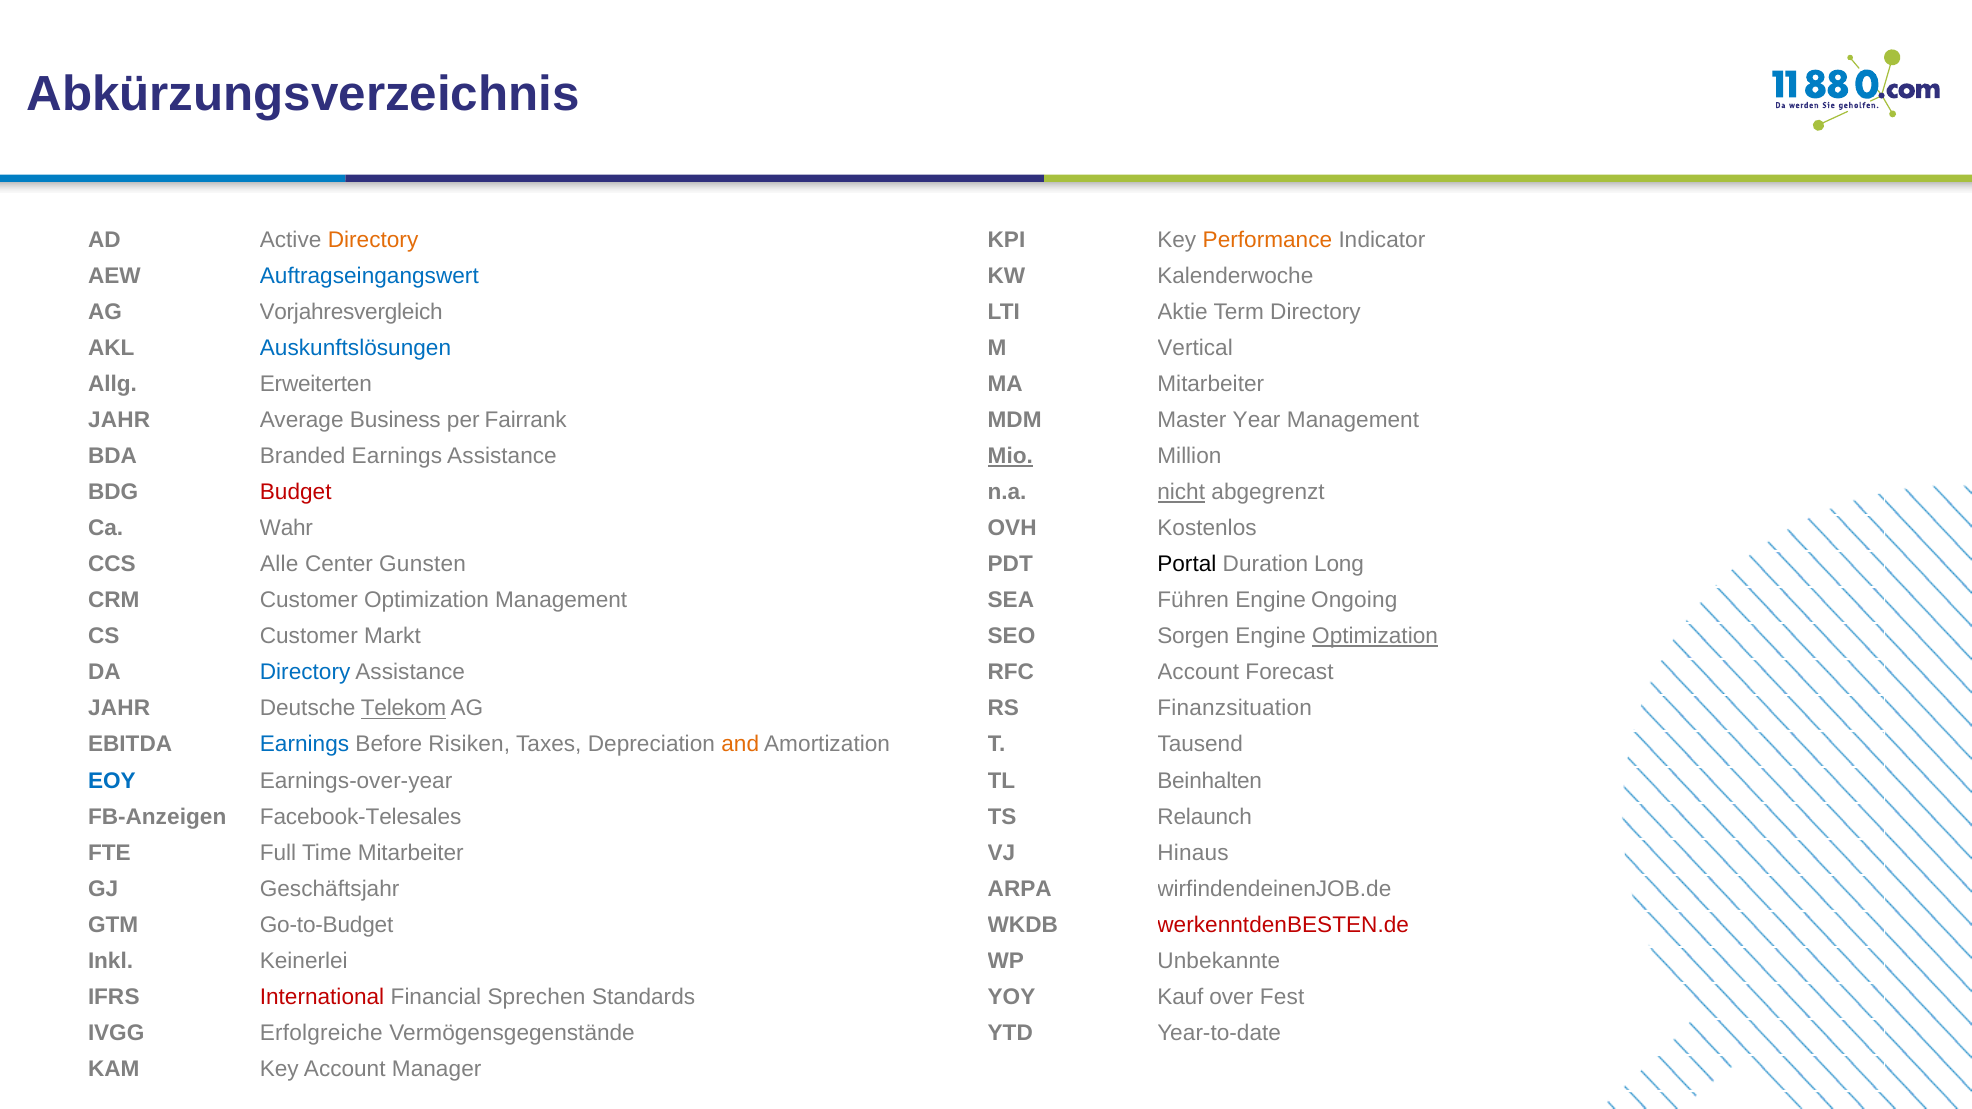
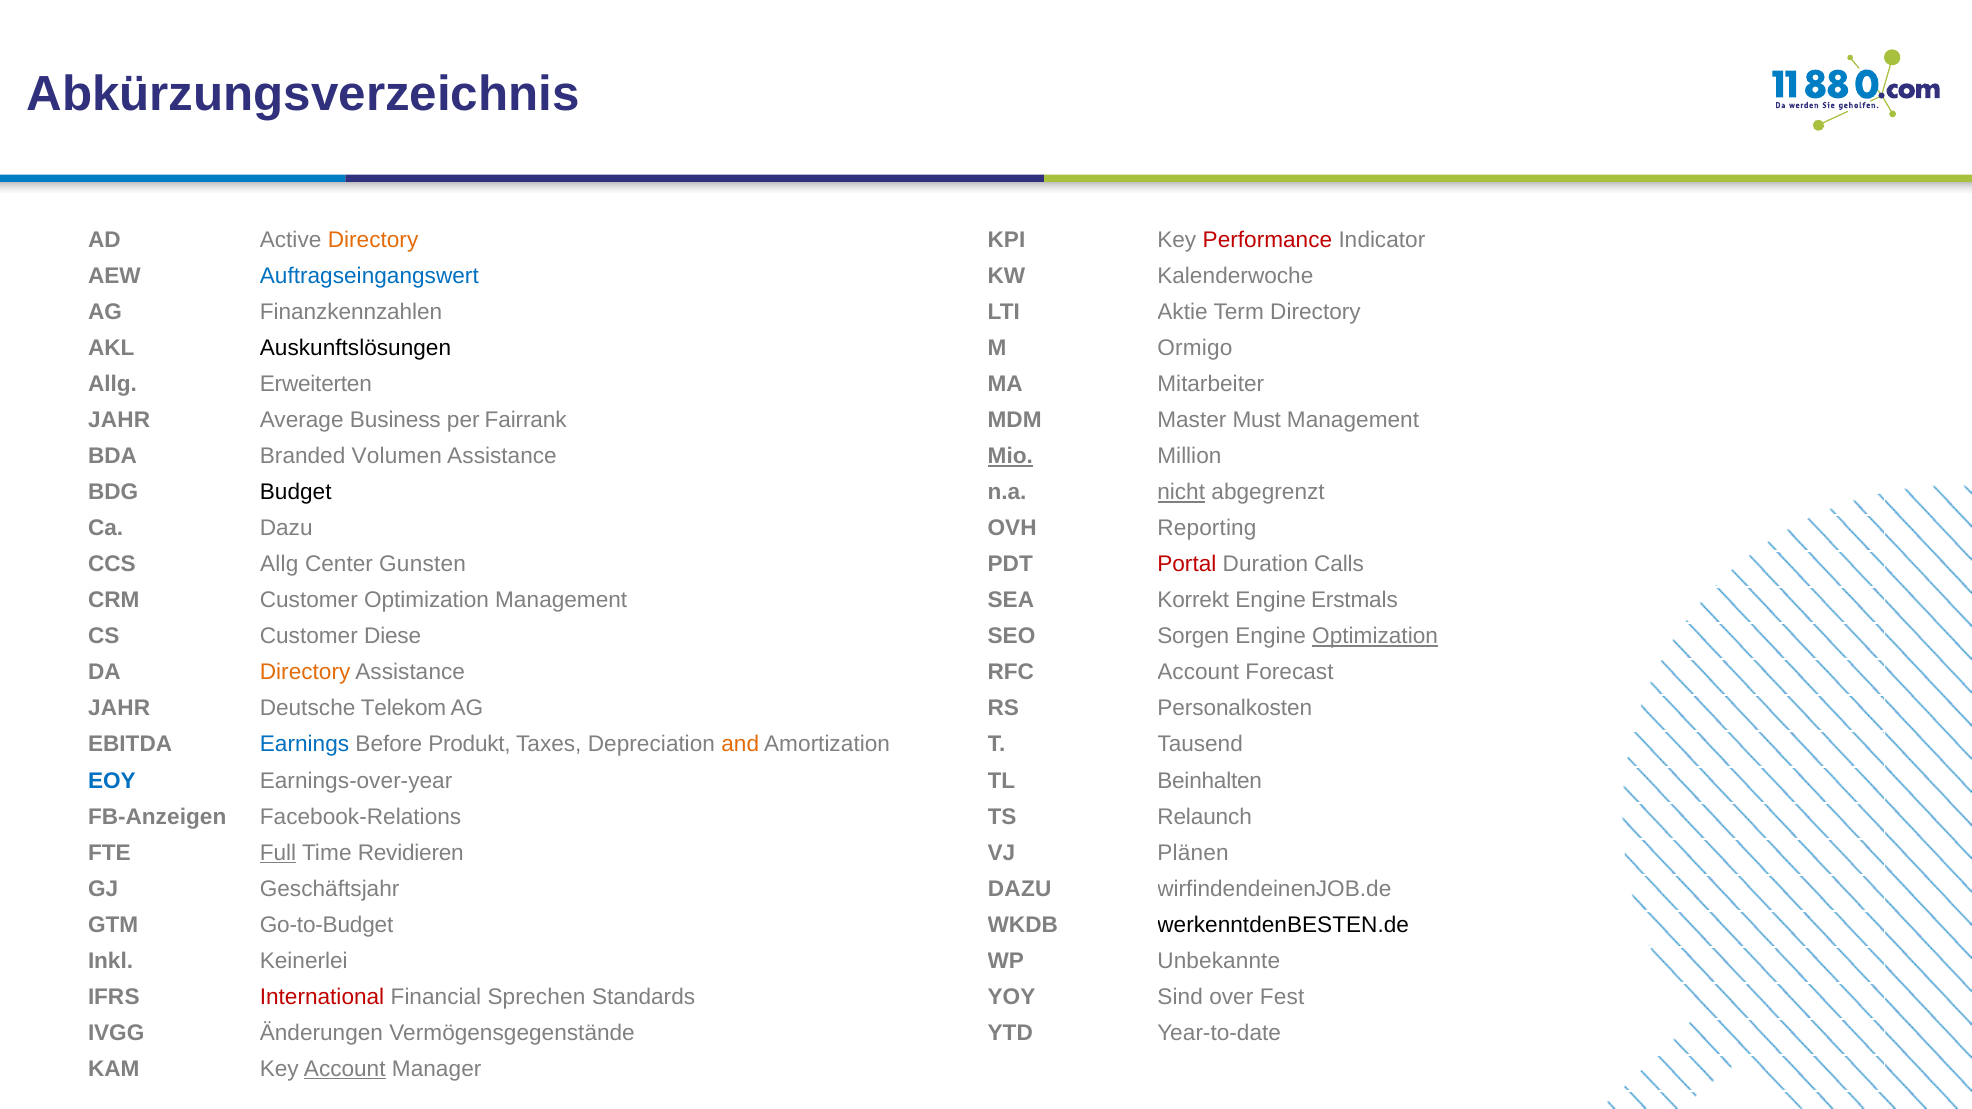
Performance colour: orange -> red
Vorjahresvergleich: Vorjahresvergleich -> Finanzkennzahlen
Auskunftslösungen colour: blue -> black
Vertical: Vertical -> Ormigo
Year: Year -> Must
Branded Earnings: Earnings -> Volumen
Budget colour: red -> black
Ca Wahr: Wahr -> Dazu
Kostenlos: Kostenlos -> Reporting
CCS Alle: Alle -> Allg
Portal colour: black -> red
Long: Long -> Calls
Führen: Führen -> Korrekt
Ongoing: Ongoing -> Erstmals
Markt: Markt -> Diese
Directory at (305, 673) colour: blue -> orange
Telekom underline: present -> none
Finanzsituation: Finanzsituation -> Personalkosten
Risiken: Risiken -> Produkt
Facebook-Telesales: Facebook-Telesales -> Facebook-Relations
Full underline: none -> present
Time Mitarbeiter: Mitarbeiter -> Revidieren
Hinaus: Hinaus -> Plänen
Geschäftsjahr ARPA: ARPA -> DAZU
werkenntdenBESTEN.de colour: red -> black
Kauf: Kauf -> Sind
Erfolgreiche: Erfolgreiche -> Änderungen
Account at (345, 1069) underline: none -> present
